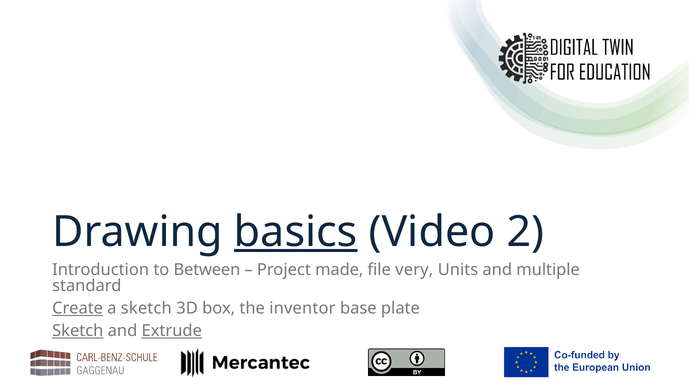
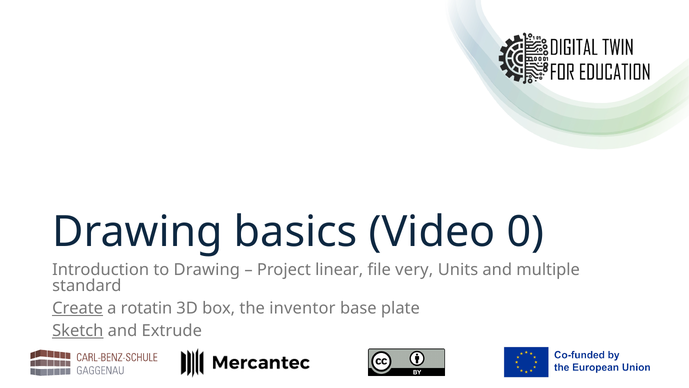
basics underline: present -> none
2: 2 -> 0
to Between: Between -> Drawing
made: made -> linear
a sketch: sketch -> rotatin
Extrude underline: present -> none
